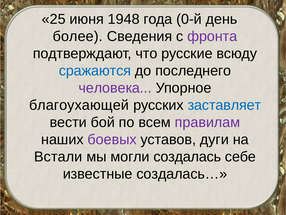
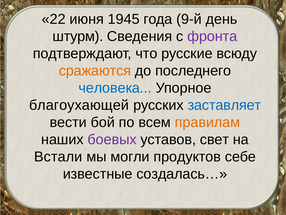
25: 25 -> 22
1948: 1948 -> 1945
0-й: 0-й -> 9-й
более: более -> штурм
сражаются colour: blue -> orange
человека colour: purple -> blue
правилам colour: purple -> orange
дуги: дуги -> свет
создалась: создалась -> продуктов
